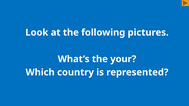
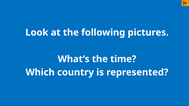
your: your -> time
